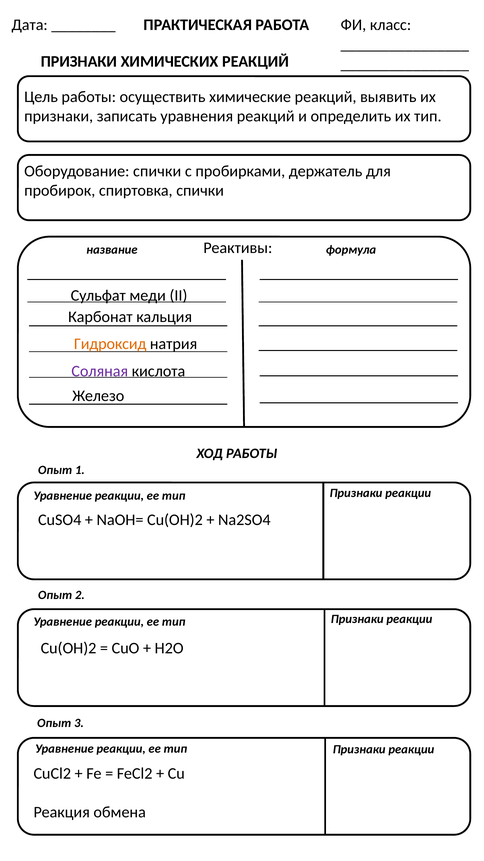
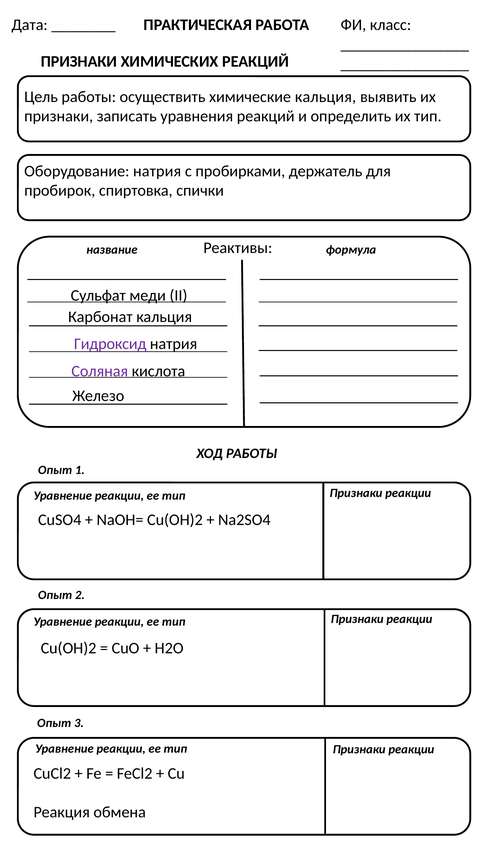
химические реакций: реакций -> кальция
Оборудование спички: спички -> натрия
Гидроксид colour: orange -> purple
